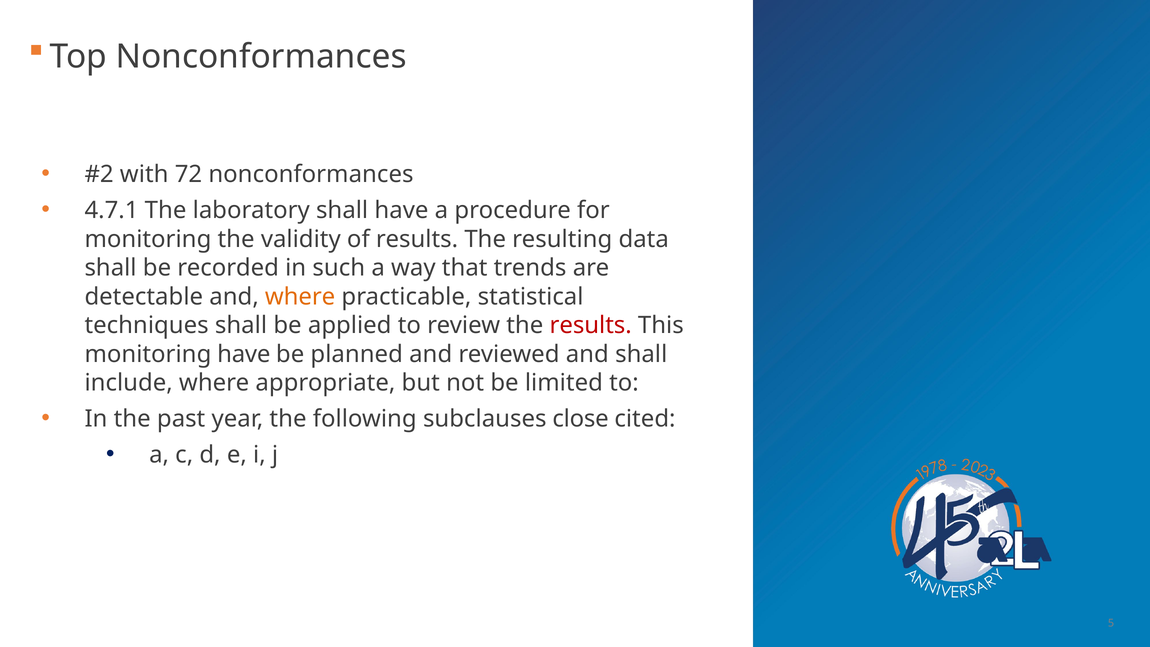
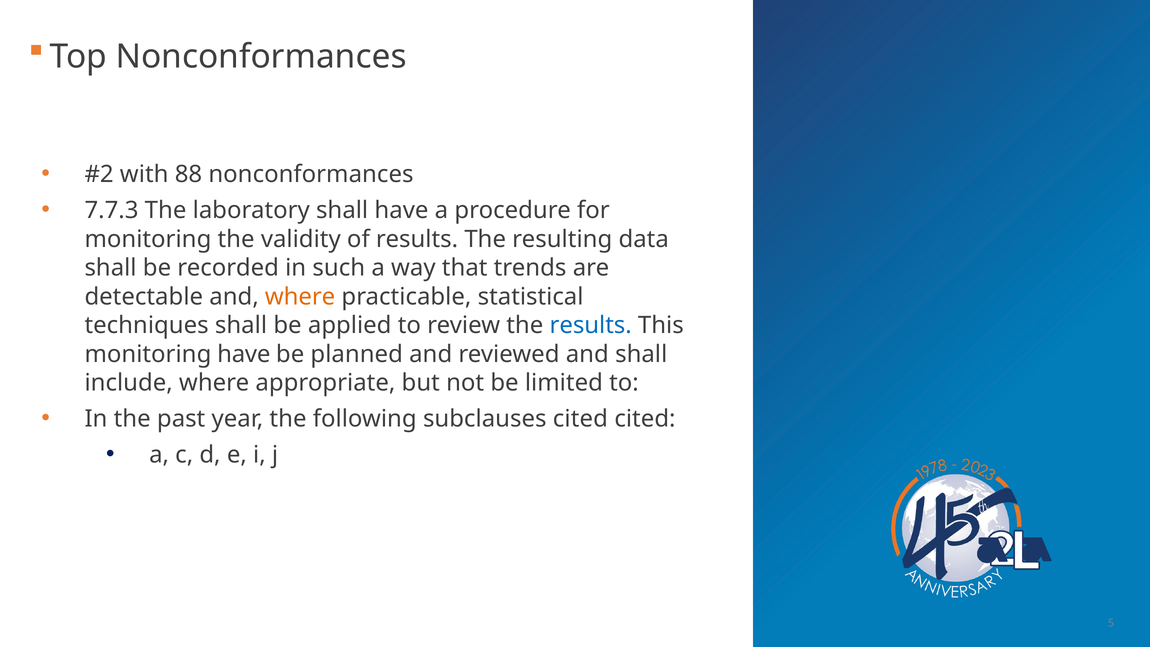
72: 72 -> 88
4.7.1: 4.7.1 -> 7.7.3
results at (591, 325) colour: red -> blue
subclauses close: close -> cited
